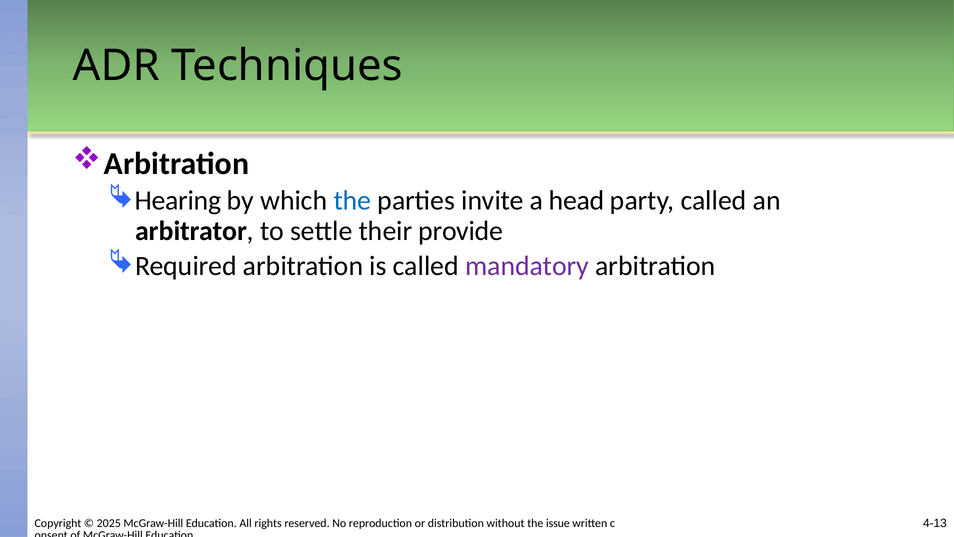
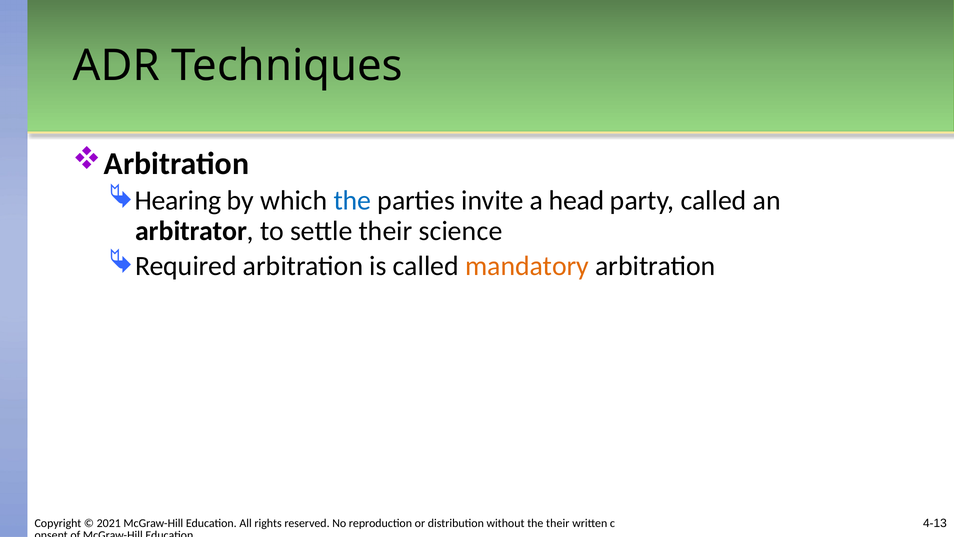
provide: provide -> science
mandatory colour: purple -> orange
2025: 2025 -> 2021
the issue: issue -> their
